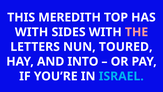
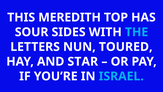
WITH at (32, 32): WITH -> SOUR
THE colour: pink -> light blue
INTO: INTO -> STAR
